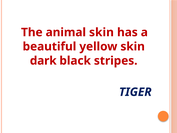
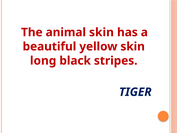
dark: dark -> long
